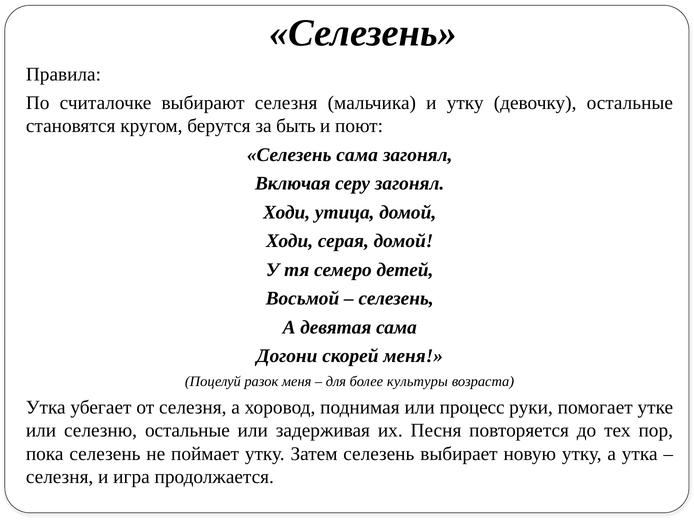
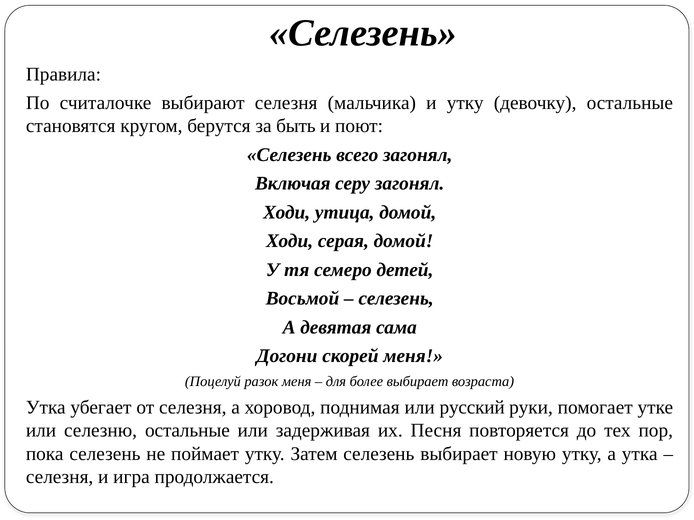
Селезень сама: сама -> всего
более культуры: культуры -> выбирает
процесс: процесс -> русский
